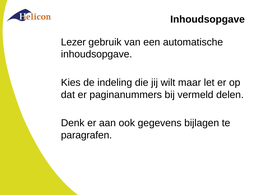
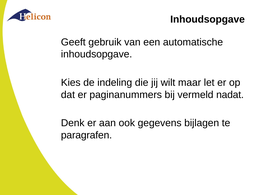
Lezer: Lezer -> Geeft
delen: delen -> nadat
